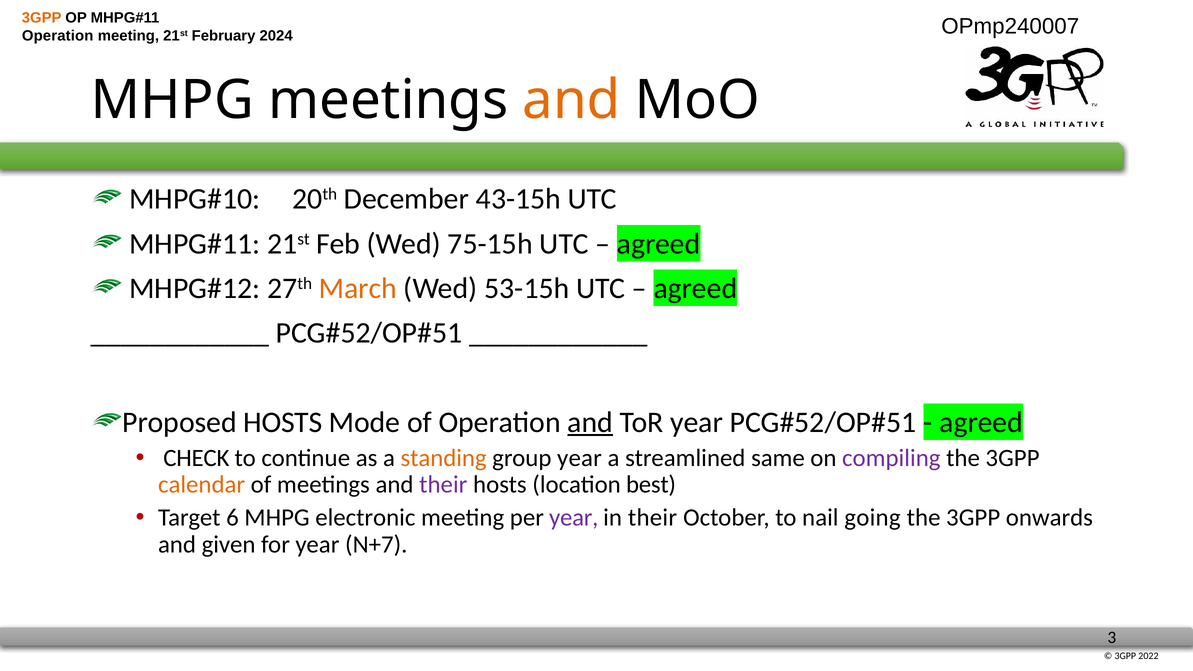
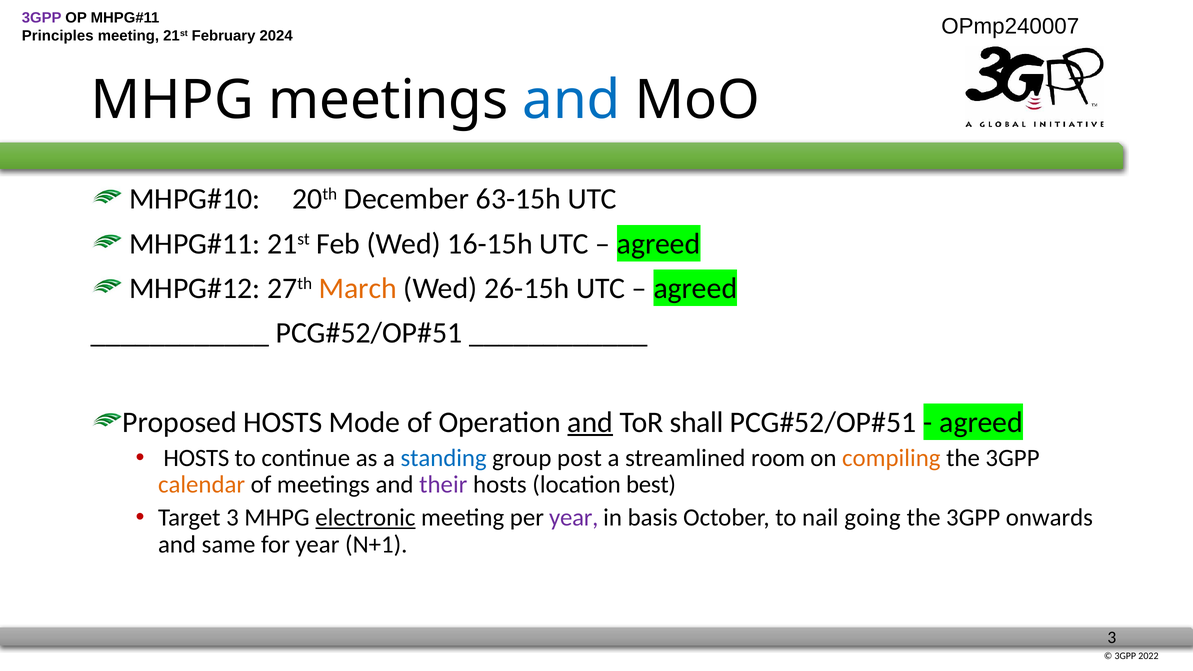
3GPP at (42, 18) colour: orange -> purple
Operation at (58, 36): Operation -> Principles
and at (572, 100) colour: orange -> blue
43-15h: 43-15h -> 63-15h
75-15h: 75-15h -> 16-15h
53-15h: 53-15h -> 26-15h
ToR year: year -> shall
CHECK at (196, 458): CHECK -> HOSTS
standing colour: orange -> blue
group year: year -> post
same: same -> room
compiling colour: purple -> orange
Target 6: 6 -> 3
electronic underline: none -> present
in their: their -> basis
given: given -> same
N+7: N+7 -> N+1
